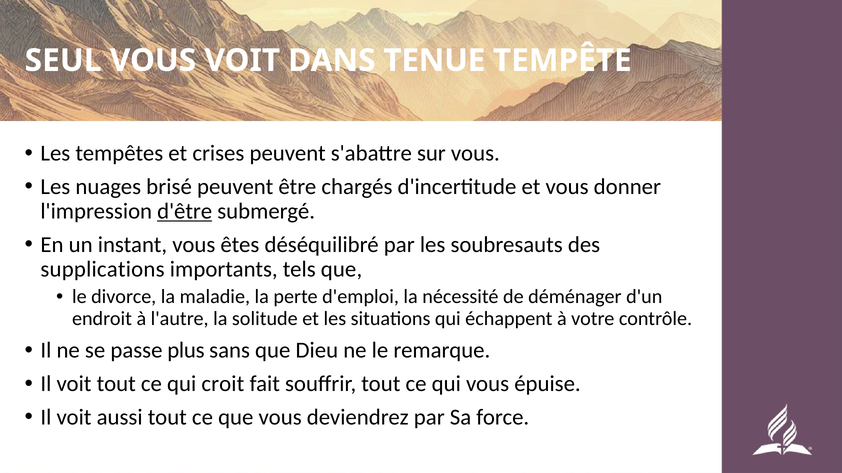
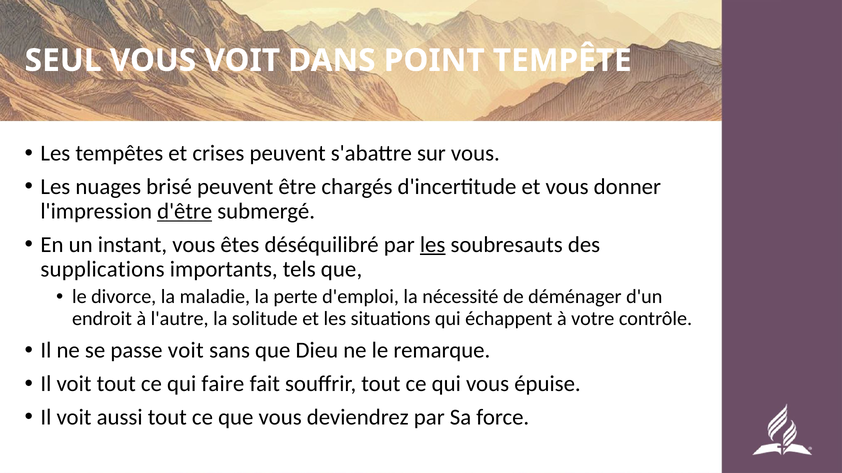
TENUE: TENUE -> POINT
les at (433, 245) underline: none -> present
passe plus: plus -> voit
croit: croit -> faire
